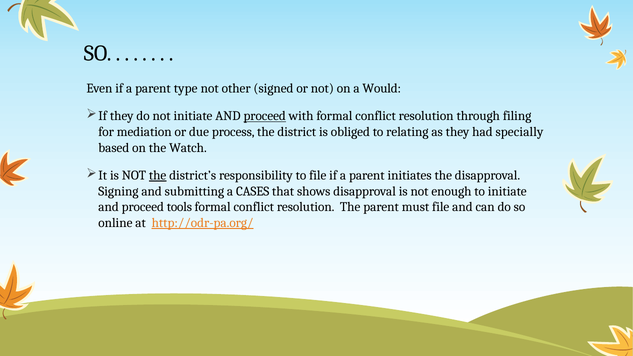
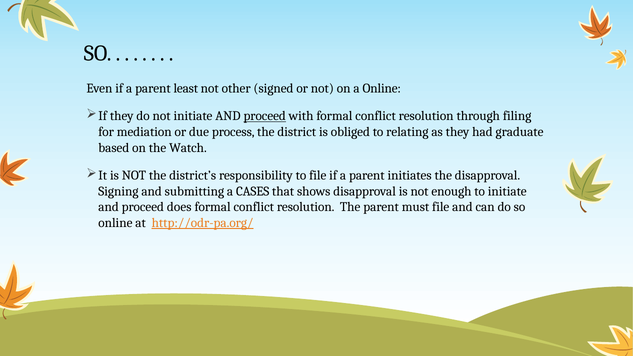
type: type -> least
a Would: Would -> Online
specially: specially -> graduate
the at (158, 175) underline: present -> none
tools: tools -> does
